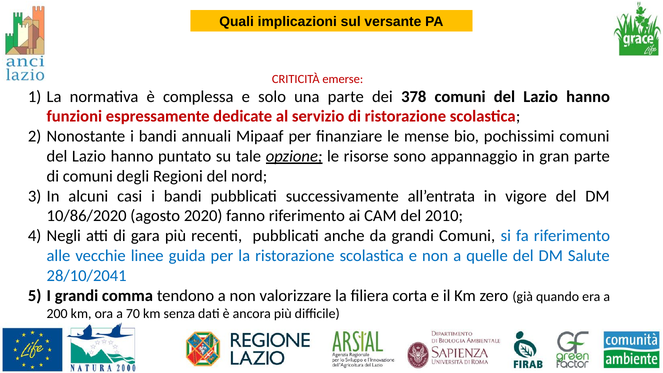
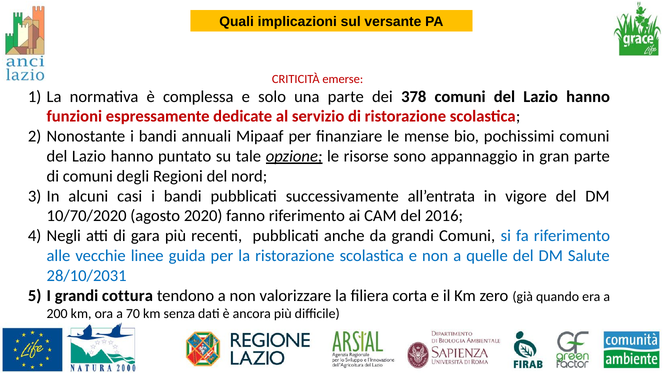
10/86/2020: 10/86/2020 -> 10/70/2020
2010: 2010 -> 2016
28/10/2041: 28/10/2041 -> 28/10/2031
comma: comma -> cottura
